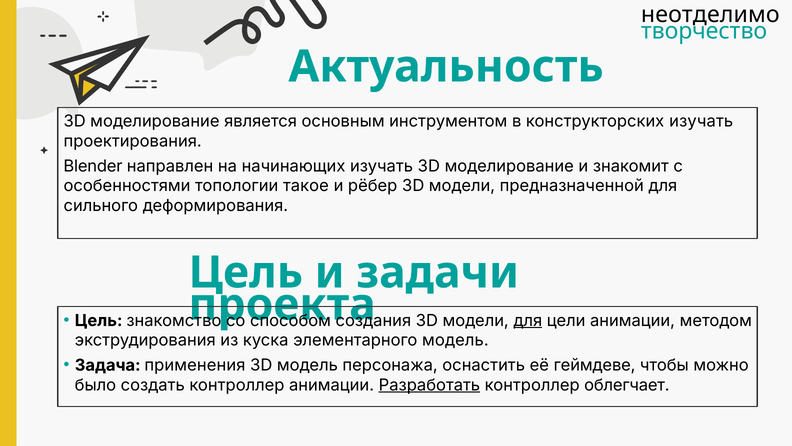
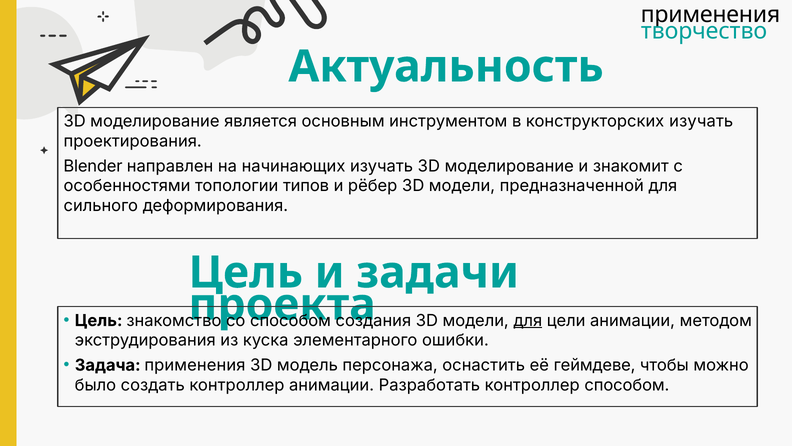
неотделимо at (710, 14): неотделимо -> применения
такое: такое -> типов
элементарного модель: модель -> ошибки
Разработать underline: present -> none
контроллер облегчает: облегчает -> способом
